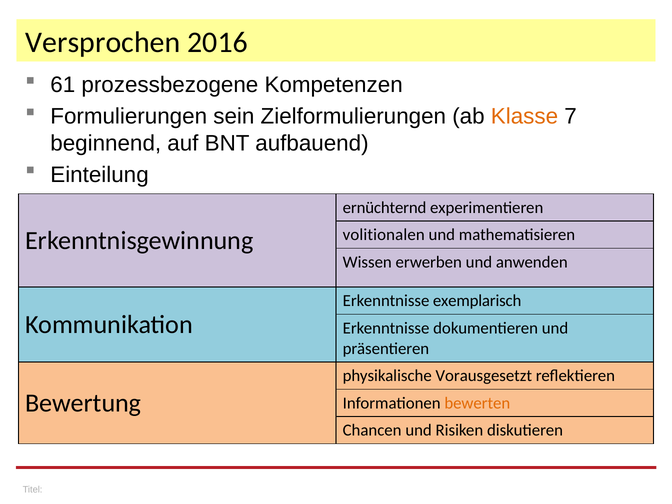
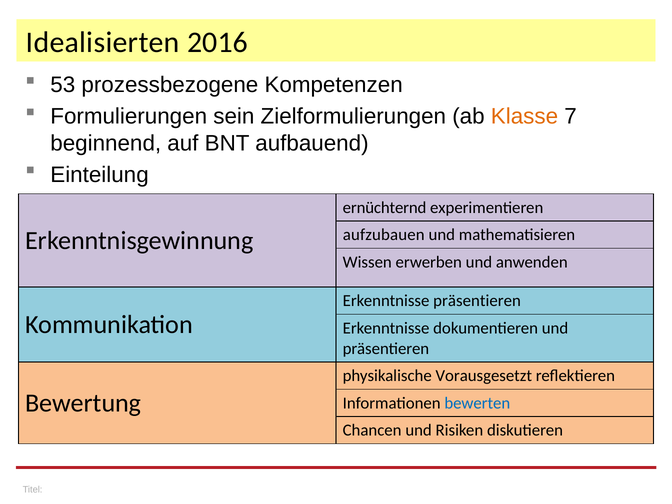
Versprochen: Versprochen -> Idealisierten
61: 61 -> 53
volitionalen: volitionalen -> aufzubauen
Erkenntnisse exemplarisch: exemplarisch -> präsentieren
bewerten colour: orange -> blue
